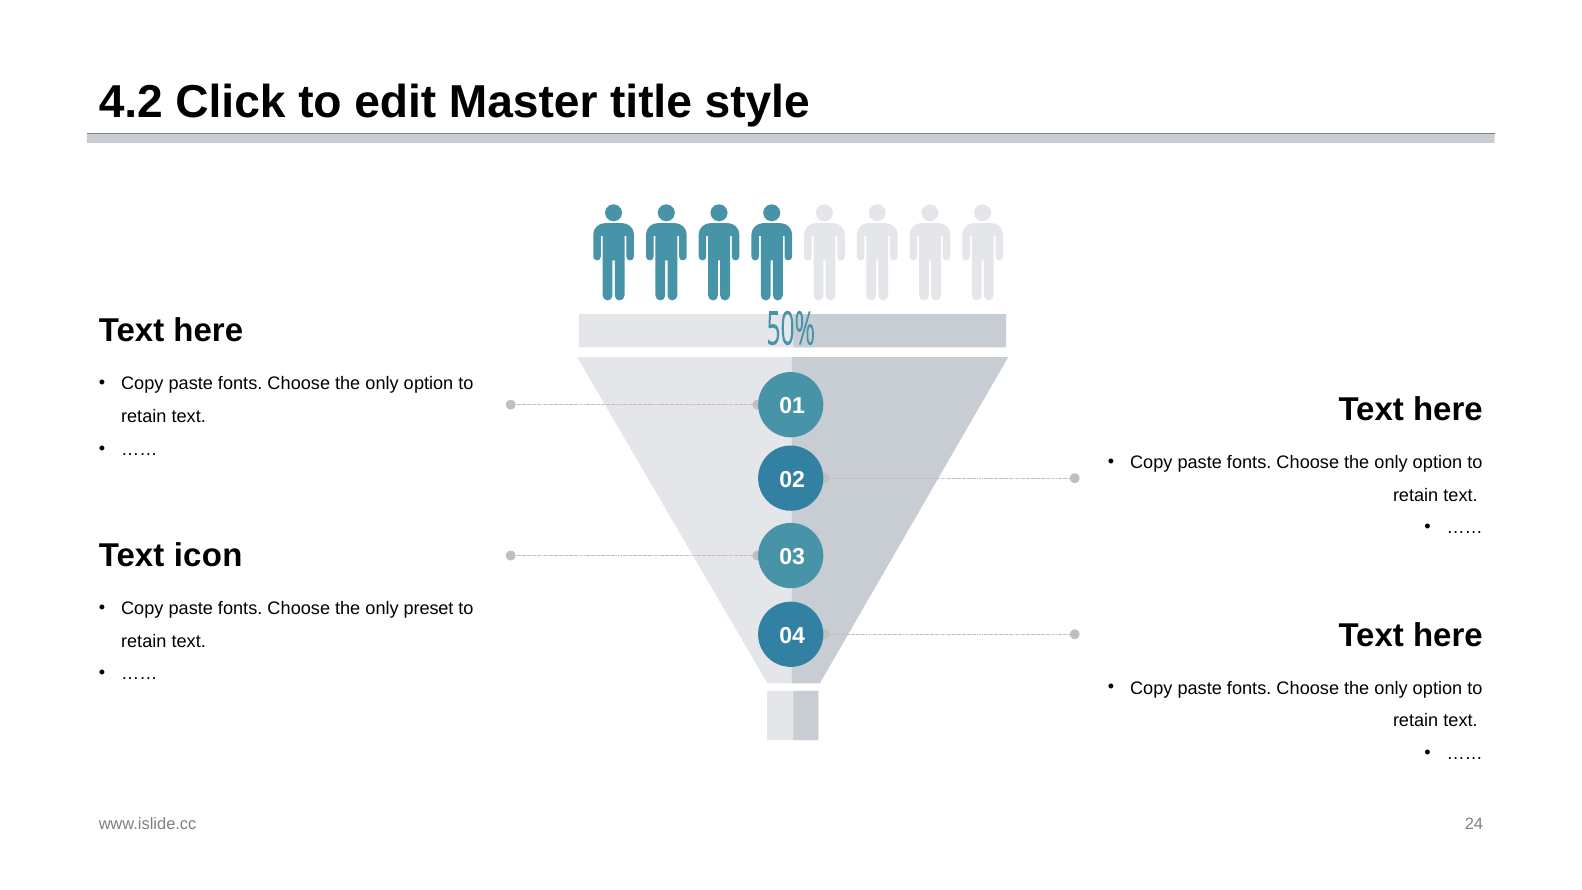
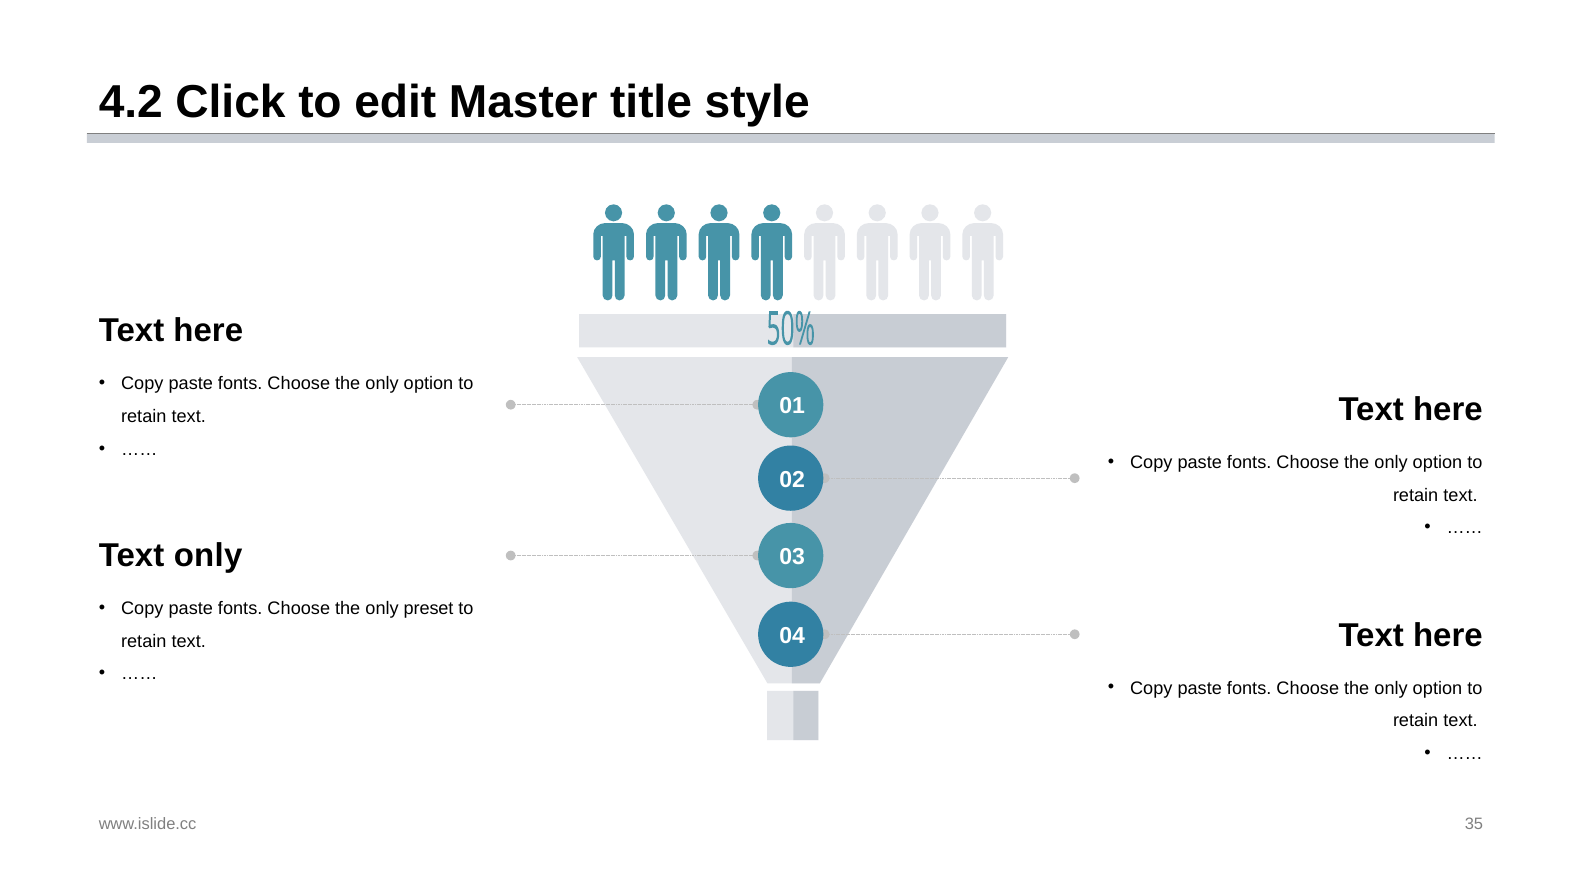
Text icon: icon -> only
24: 24 -> 35
